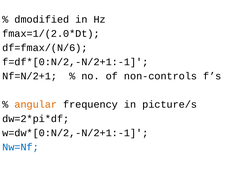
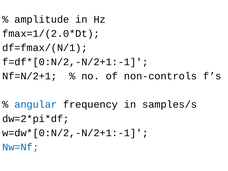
dmodified: dmodified -> amplitude
df=fmax/(N/6: df=fmax/(N/6 -> df=fmax/(N/1
angular colour: orange -> blue
picture/s: picture/s -> samples/s
